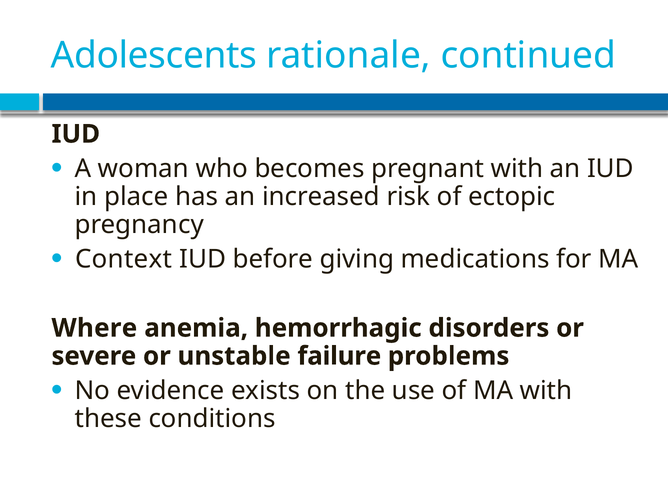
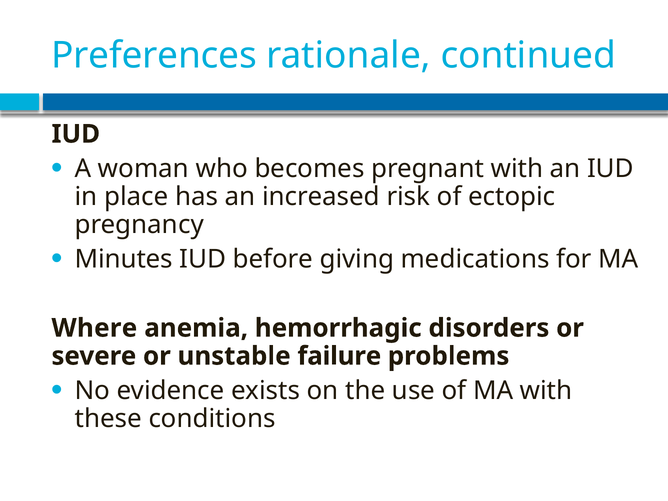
Adolescents: Adolescents -> Preferences
Context: Context -> Minutes
